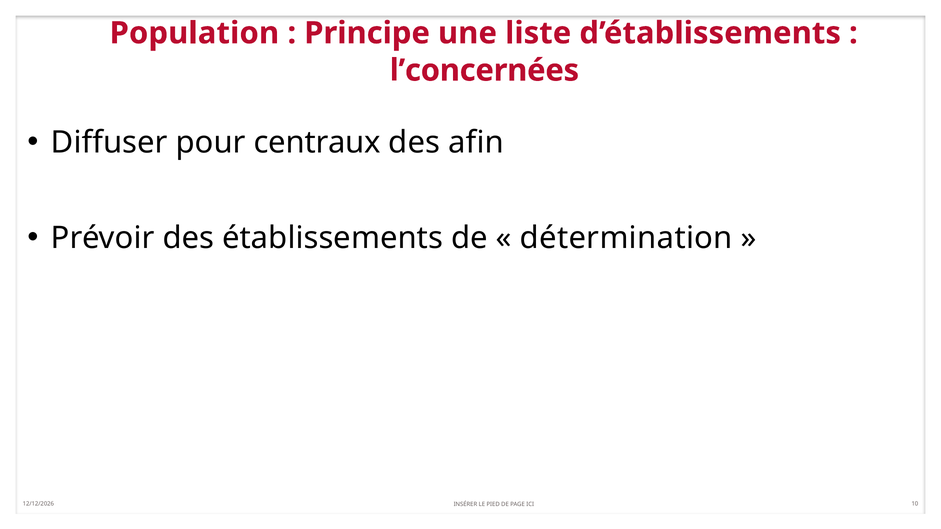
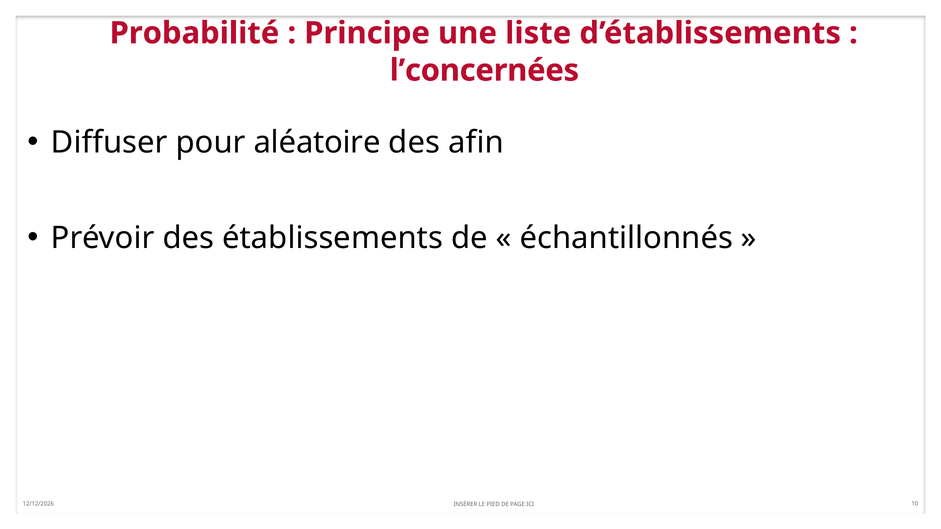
Population: Population -> Probabilité
centraux: centraux -> aléatoire
détermination: détermination -> échantillonnés
